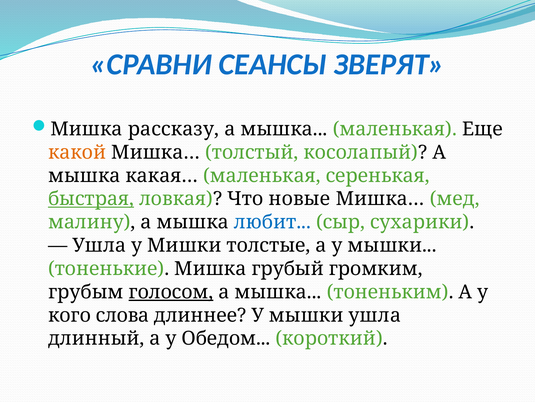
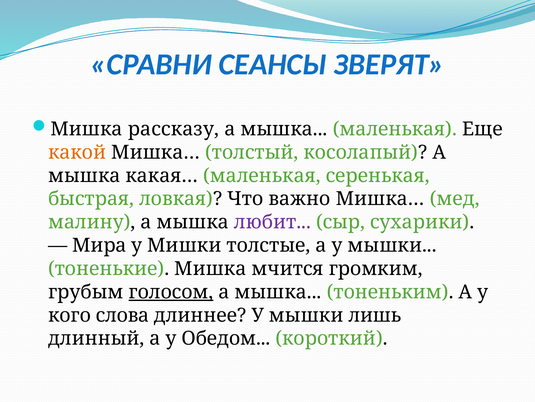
быстрая underline: present -> none
новые: новые -> важно
любит colour: blue -> purple
Ушла at (99, 245): Ушла -> Мира
грубый: грубый -> мчится
мышки ушла: ушла -> лишь
